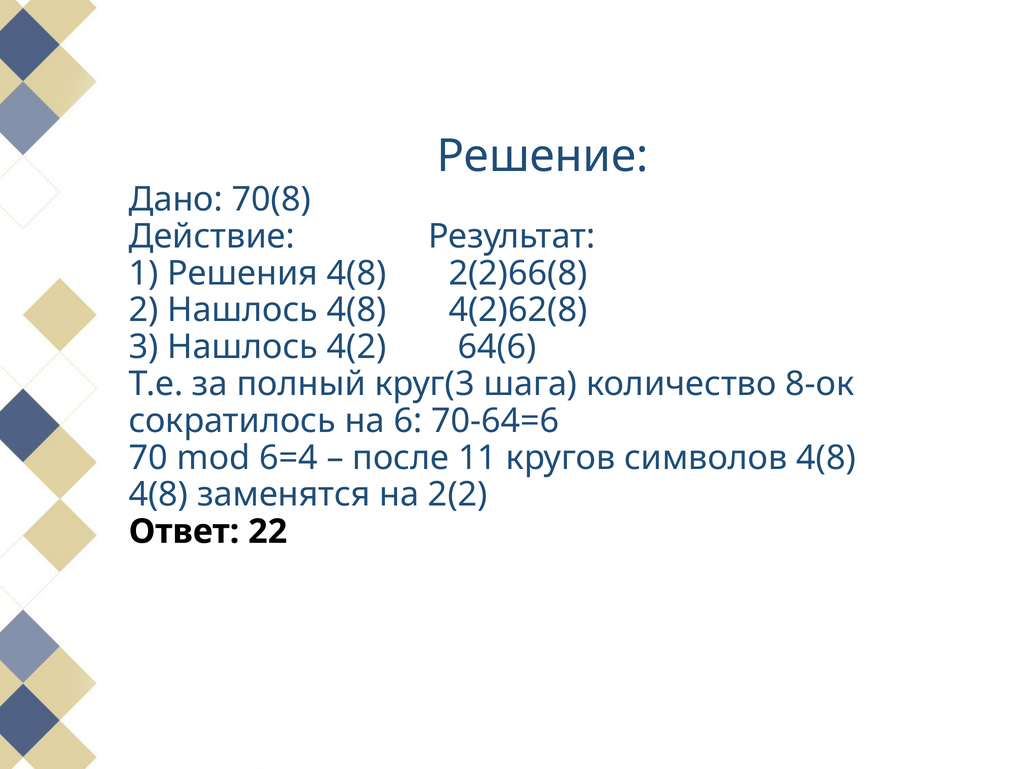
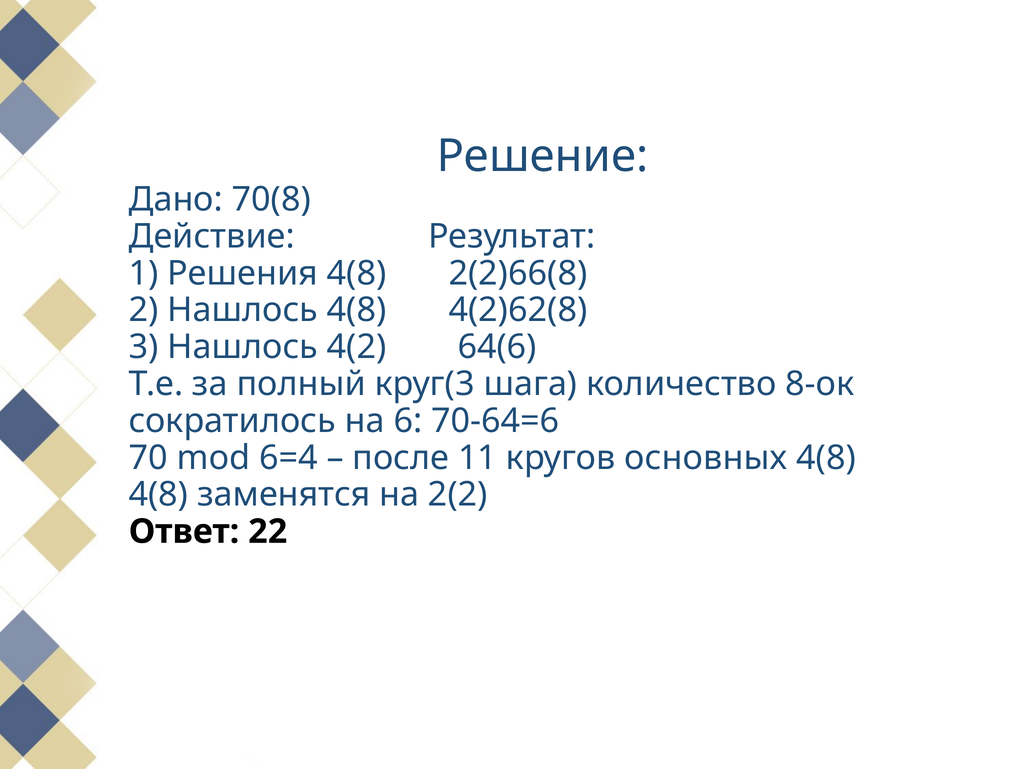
символов: символов -> основных
